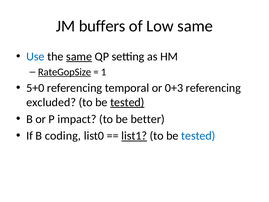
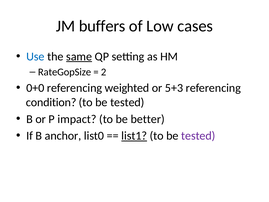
Low same: same -> cases
RateGopSize underline: present -> none
1: 1 -> 2
5+0: 5+0 -> 0+0
temporal: temporal -> weighted
0+3: 0+3 -> 5+3
excluded: excluded -> condition
tested at (127, 102) underline: present -> none
coding: coding -> anchor
tested at (198, 136) colour: blue -> purple
